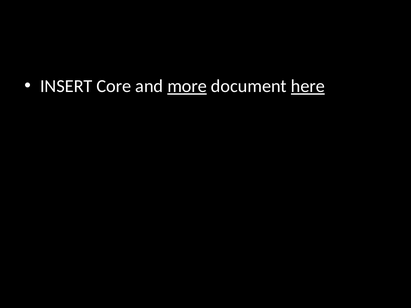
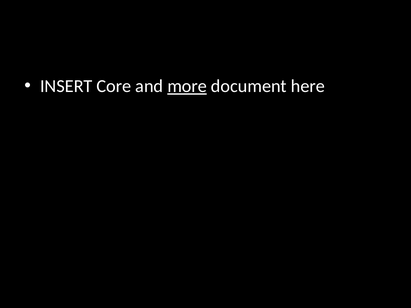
here underline: present -> none
